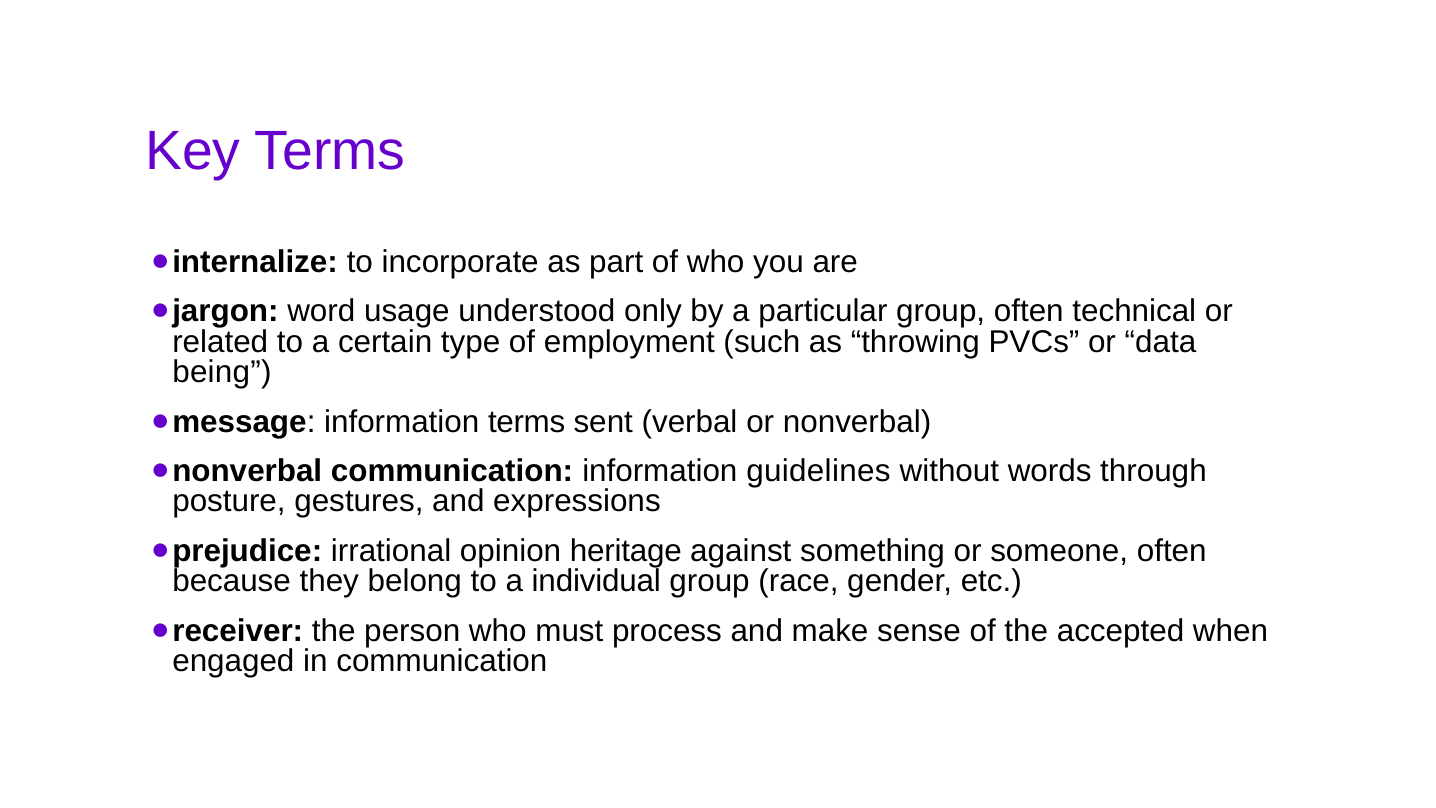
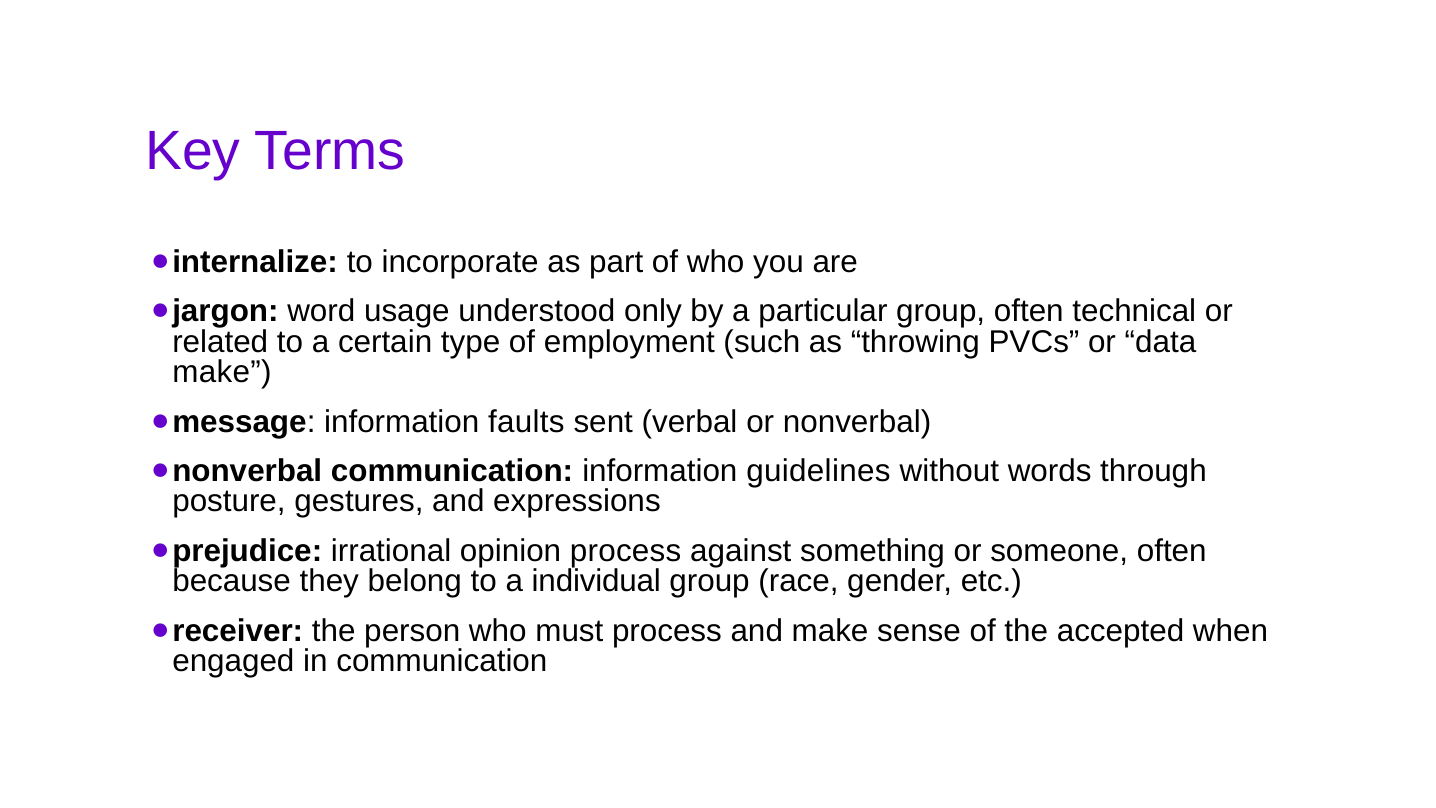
being at (222, 372): being -> make
information terms: terms -> faults
opinion heritage: heritage -> process
